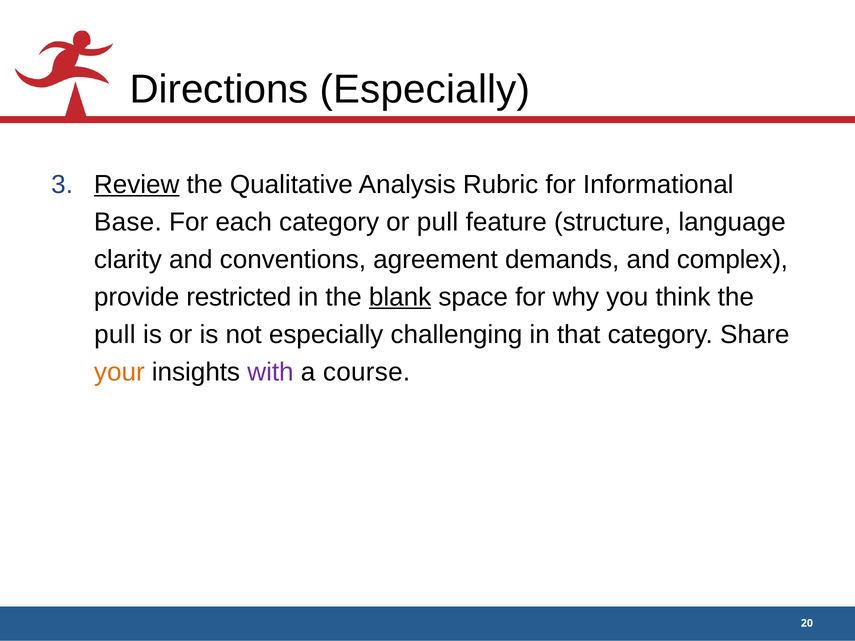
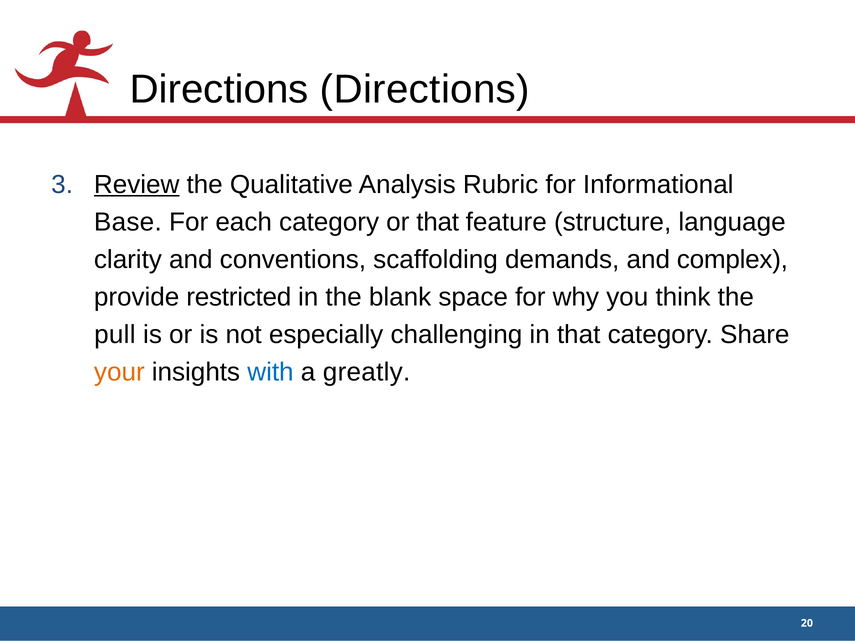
Directions Especially: Especially -> Directions
or pull: pull -> that
agreement: agreement -> scaffolding
blank underline: present -> none
with colour: purple -> blue
course: course -> greatly
